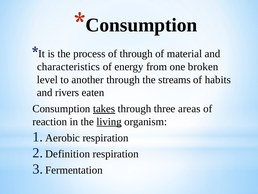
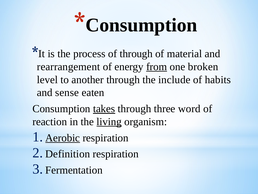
characteristics: characteristics -> rearrangement
from underline: none -> present
streams: streams -> include
rivers: rivers -> sense
areas: areas -> word
Aerobic underline: none -> present
